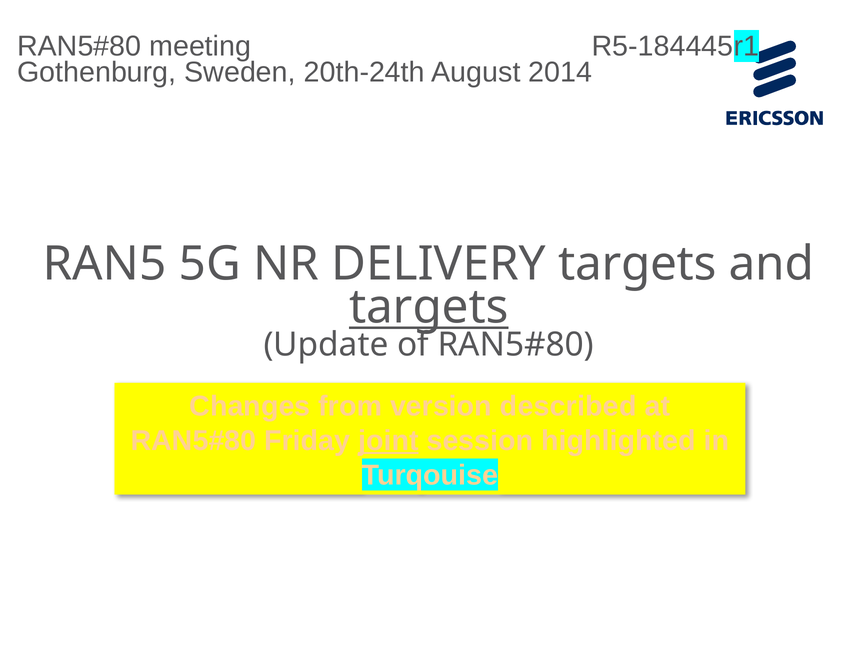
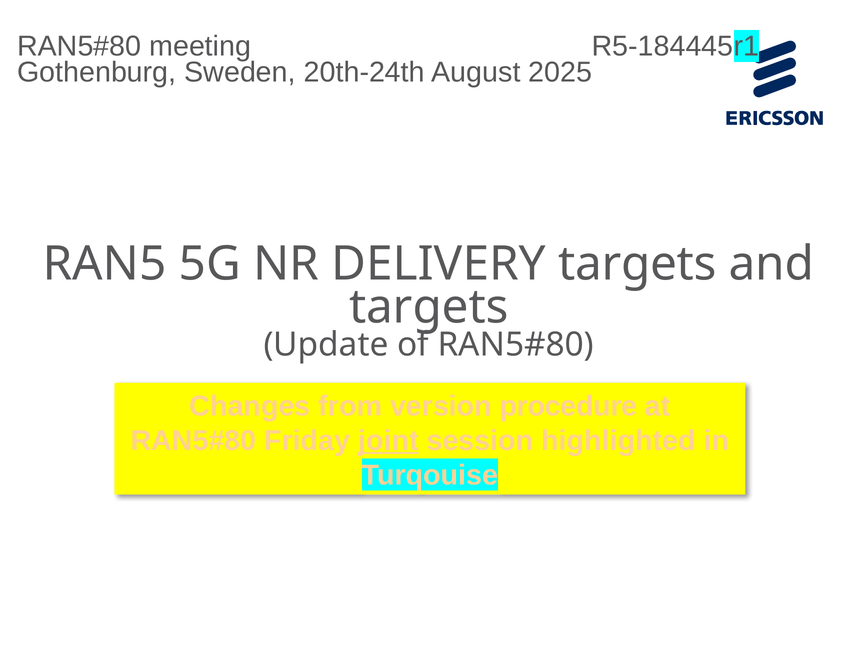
2014: 2014 -> 2025
targets at (429, 307) underline: present -> none
described: described -> procedure
